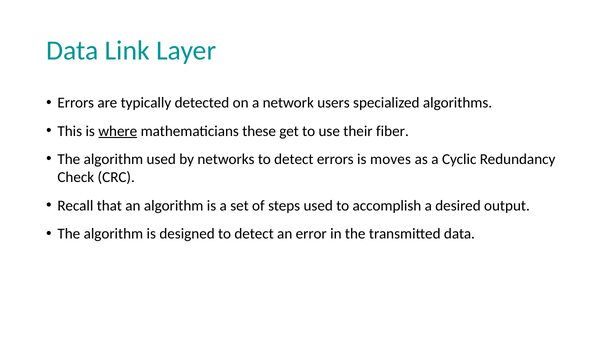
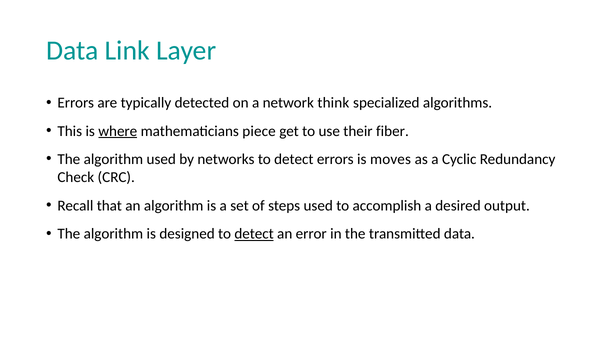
users: users -> think
these: these -> piece
detect at (254, 234) underline: none -> present
